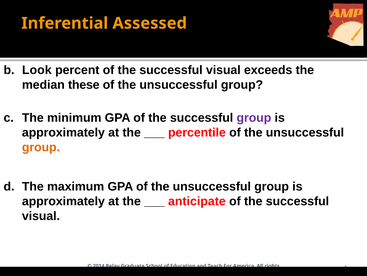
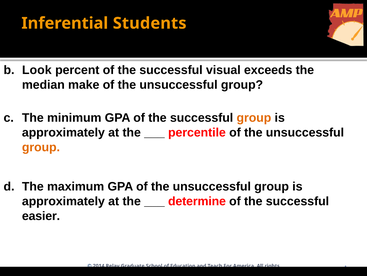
Assessed: Assessed -> Students
these: these -> make
group at (254, 118) colour: purple -> orange
anticipate: anticipate -> determine
visual at (41, 215): visual -> easier
